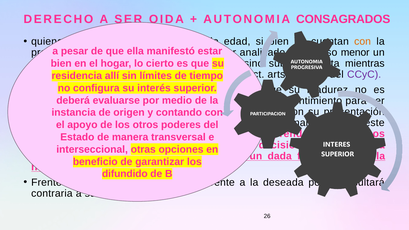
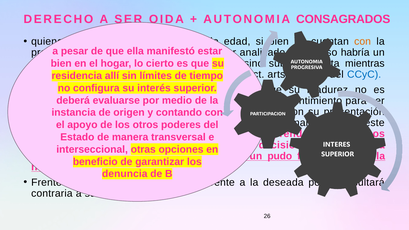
menor: menor -> habría
CCyC colour: purple -> blue
dada: dada -> pudo
difundido: difundido -> denuncia
